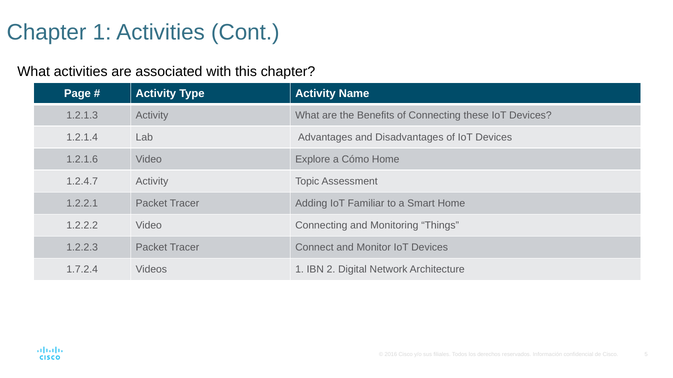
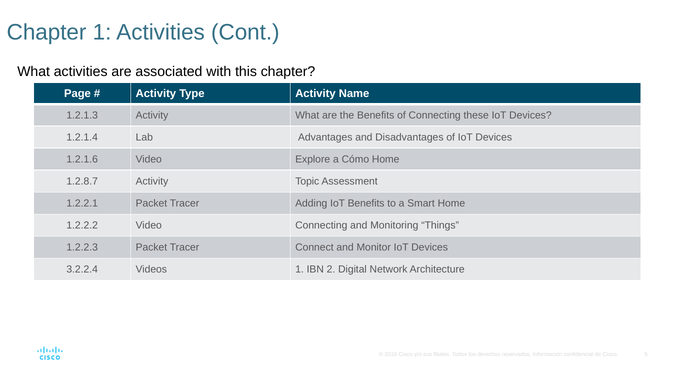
1.2.4.7: 1.2.4.7 -> 1.2.8.7
IoT Familiar: Familiar -> Benefits
1.7.2.4: 1.7.2.4 -> 3.2.2.4
